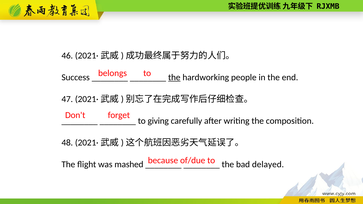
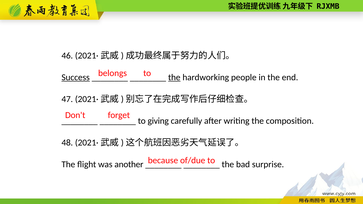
Success underline: none -> present
mashed: mashed -> another
delayed: delayed -> surprise
